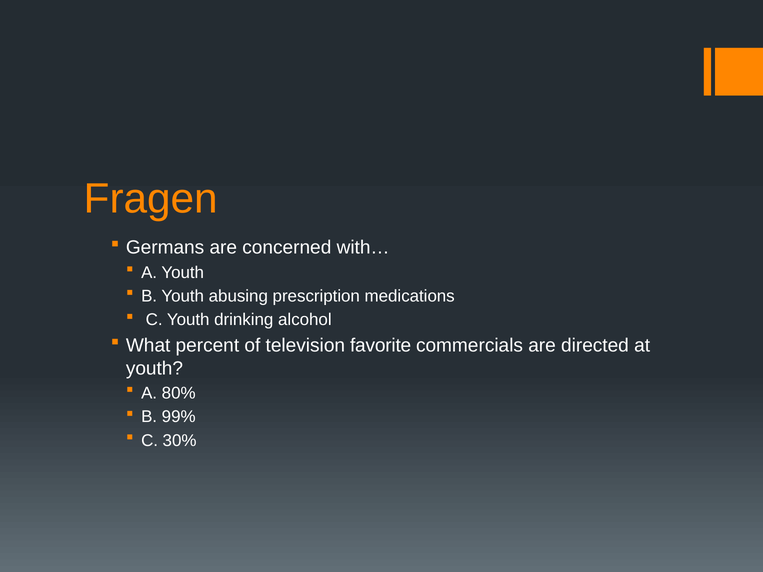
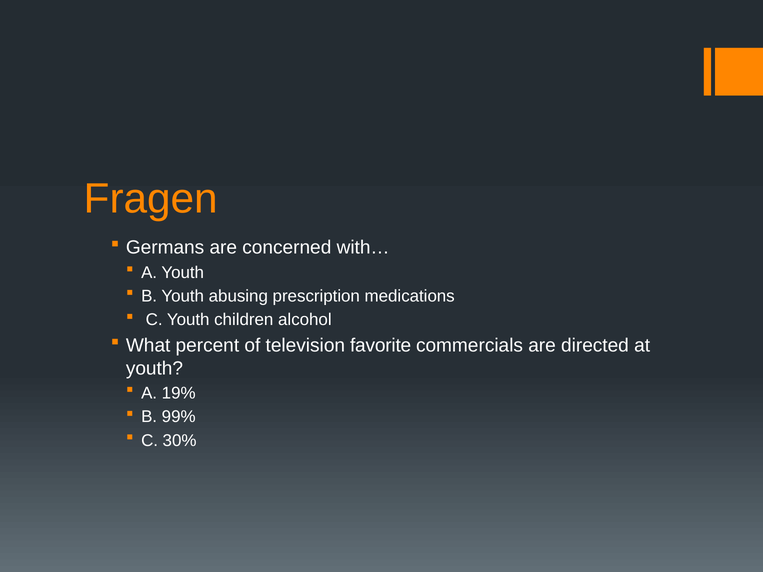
drinking: drinking -> children
80%: 80% -> 19%
